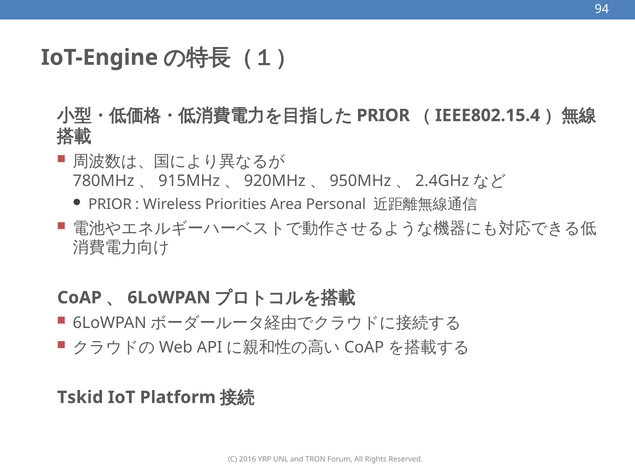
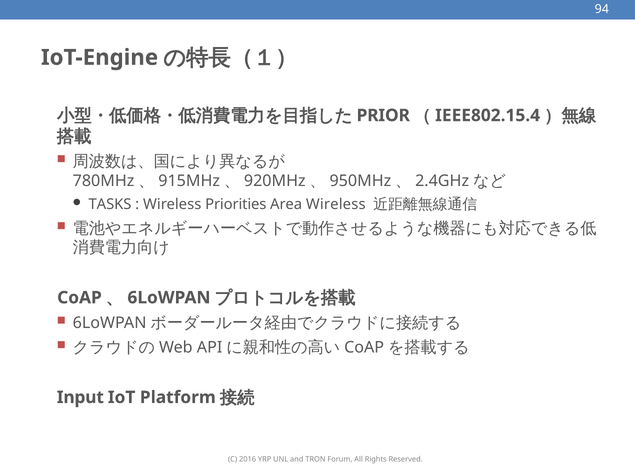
PRIOR at (110, 205): PRIOR -> TASKS
Area Personal: Personal -> Wireless
Tskid: Tskid -> Input
